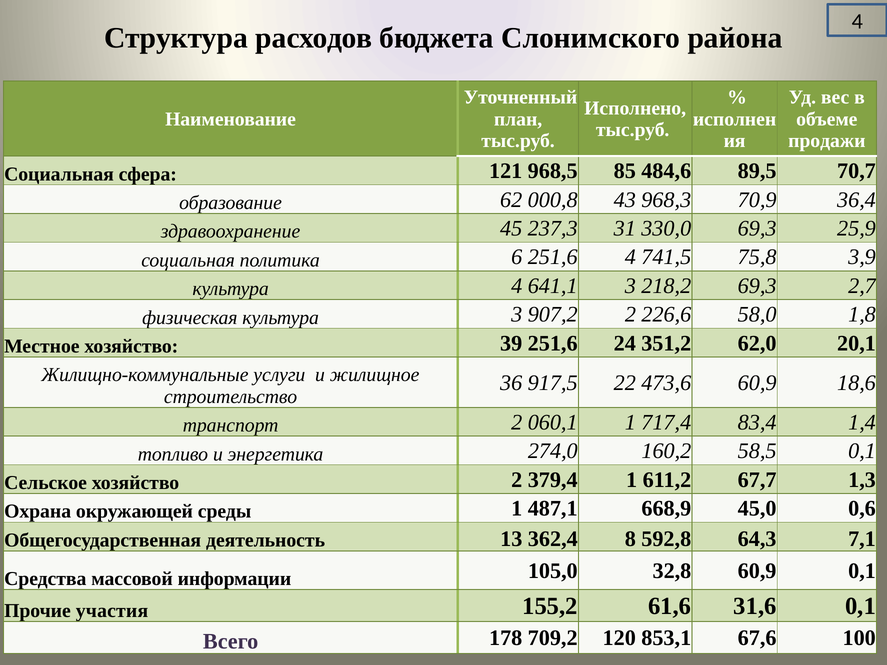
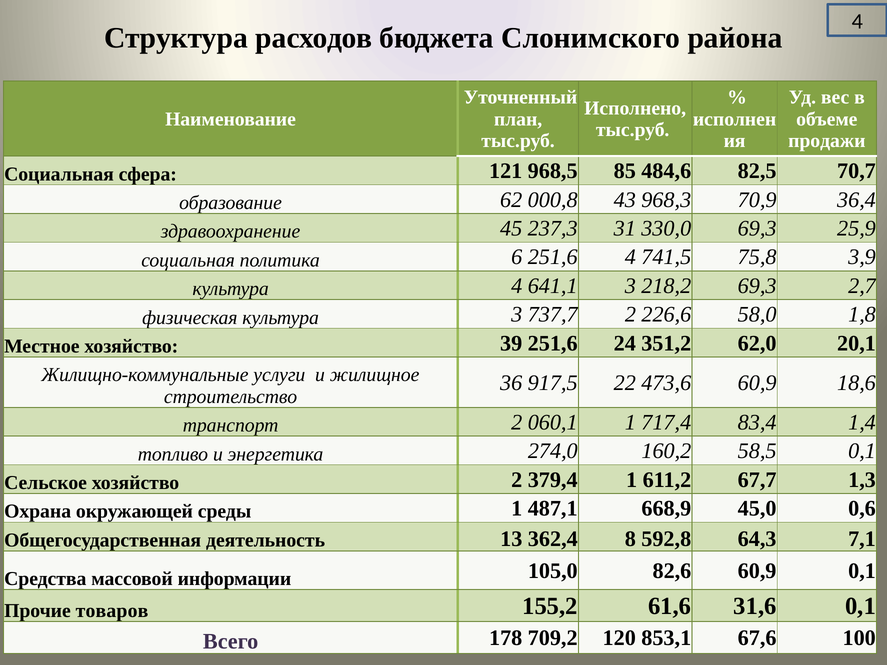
89,5: 89,5 -> 82,5
907,2: 907,2 -> 737,7
32,8: 32,8 -> 82,6
участия: участия -> товаров
